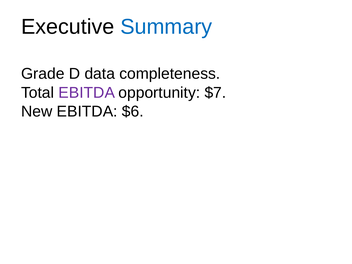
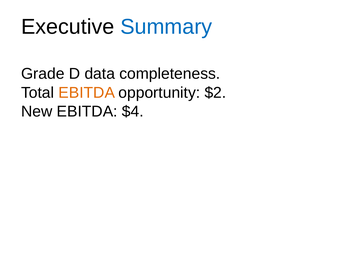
EBITDA at (87, 93) colour: purple -> orange
$7: $7 -> $2
$6: $6 -> $4
